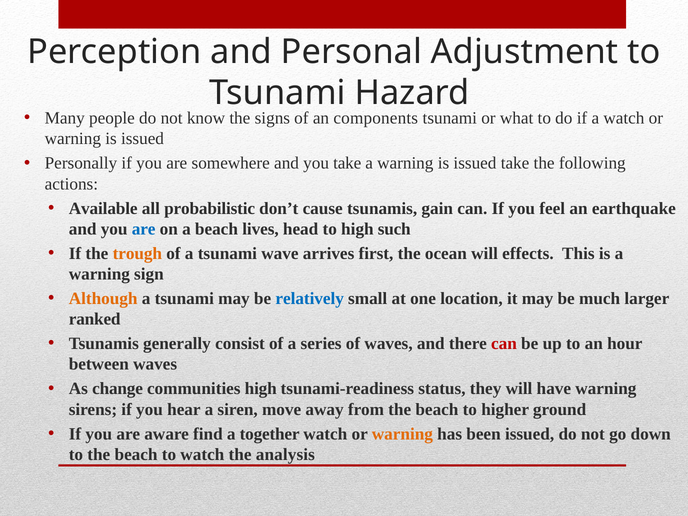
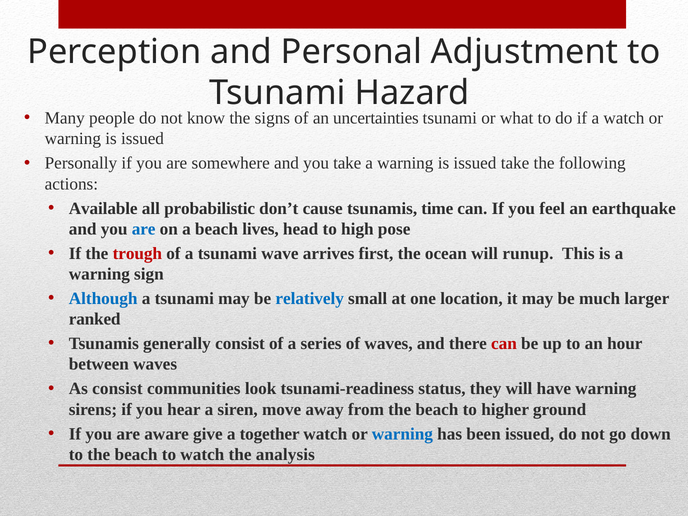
components: components -> uncertainties
gain: gain -> time
such: such -> pose
trough colour: orange -> red
effects: effects -> runup
Although colour: orange -> blue
As change: change -> consist
communities high: high -> look
find: find -> give
warning at (402, 434) colour: orange -> blue
